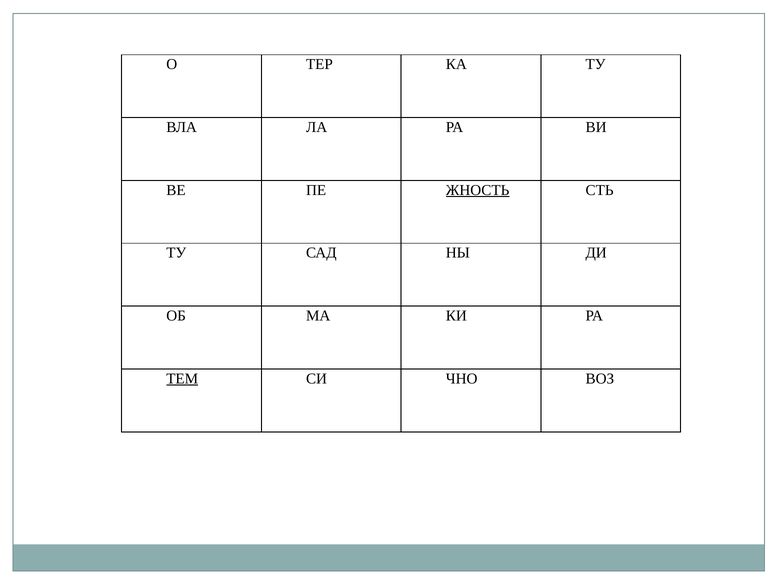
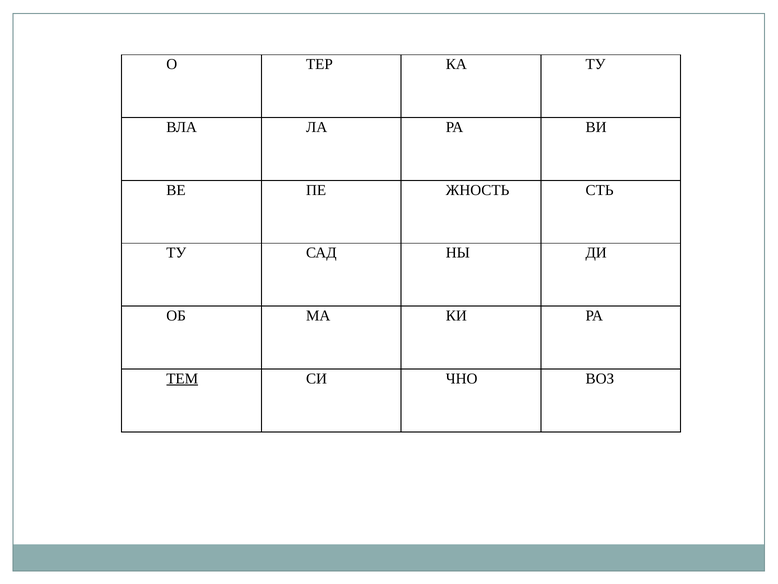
ЖНОСТЬ underline: present -> none
